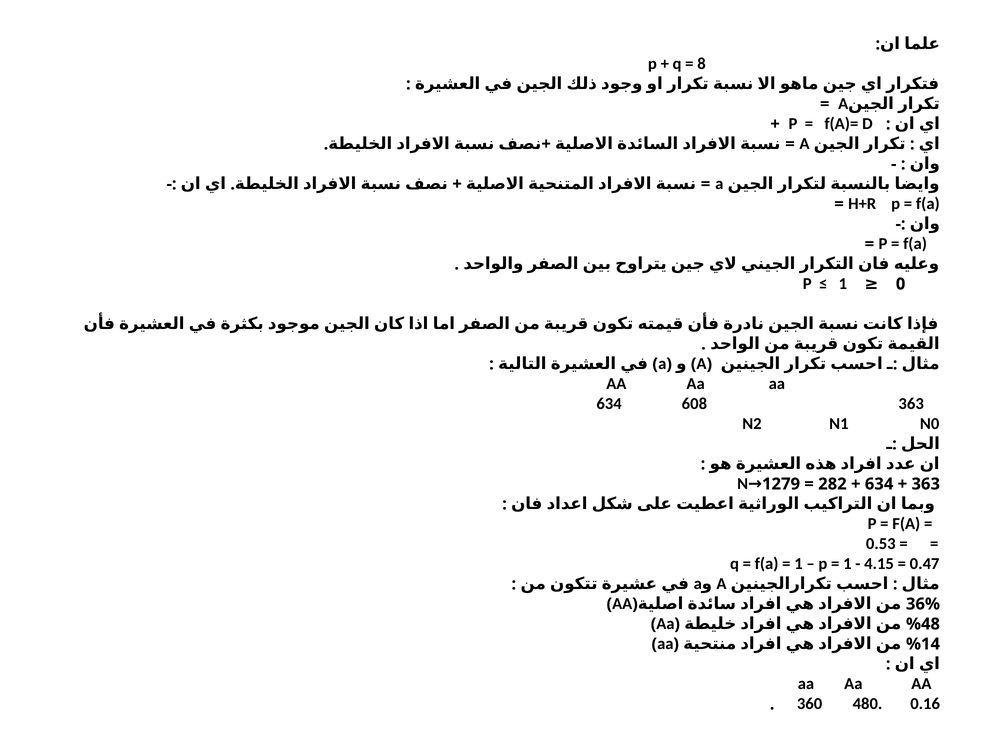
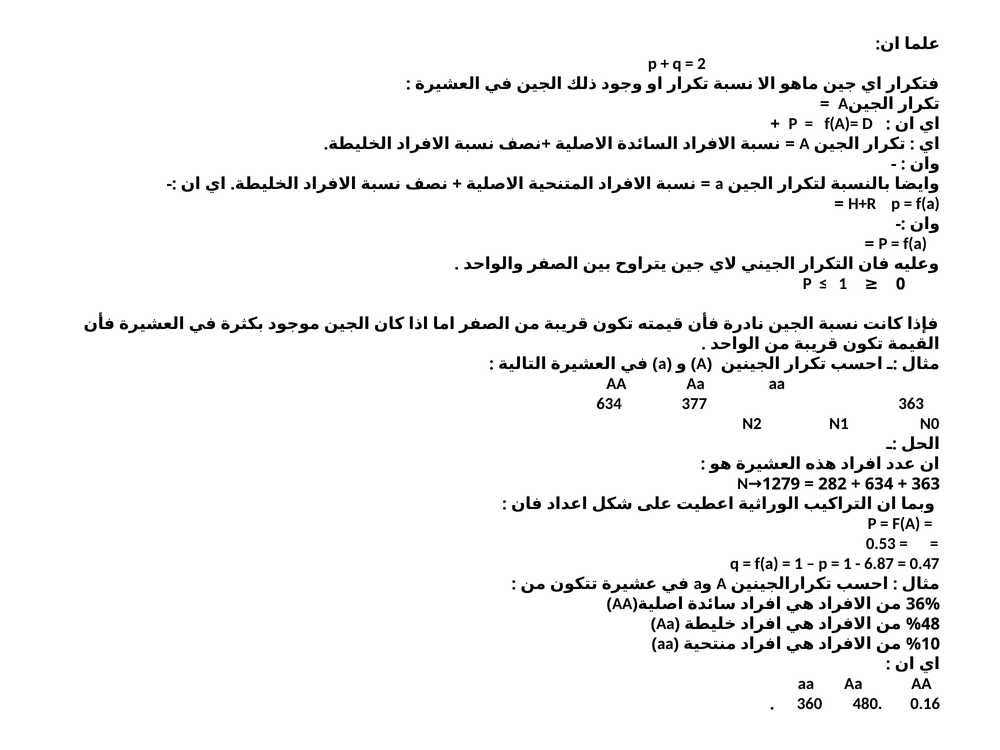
8: 8 -> 2
608: 608 -> 377
4.15: 4.15 -> 6.87
%14: %14 -> %10
